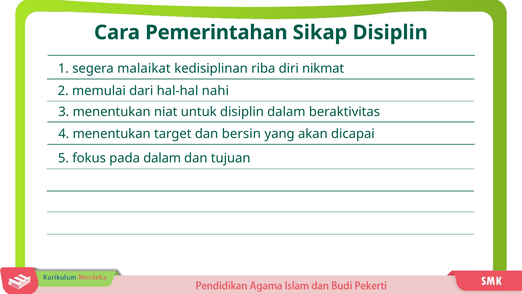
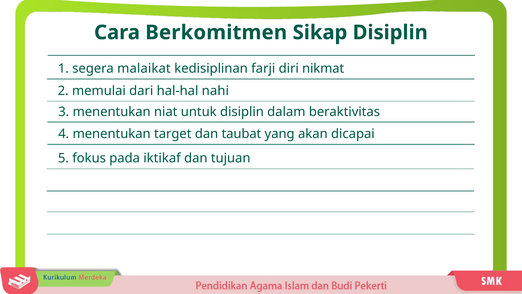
Pemerintahan: Pemerintahan -> Berkomitmen
riba: riba -> farji
bersin: bersin -> taubat
pada dalam: dalam -> iktikaf
